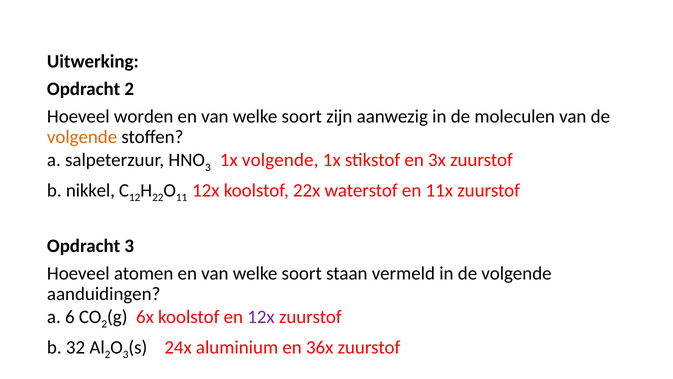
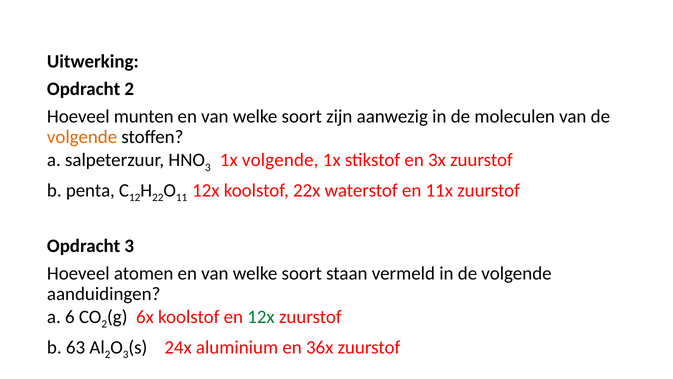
worden: worden -> munten
nikkel: nikkel -> penta
12x at (261, 316) colour: purple -> green
32: 32 -> 63
